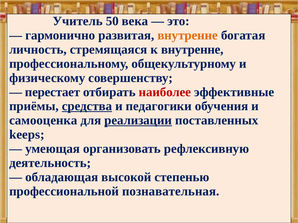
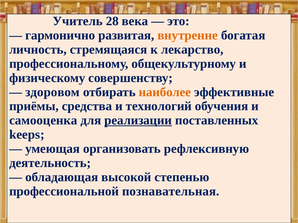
50: 50 -> 28
к внутренне: внутренне -> лекарство
перестает: перестает -> здоровом
наиболее colour: red -> orange
средства underline: present -> none
педагогики: педагогики -> технологий
